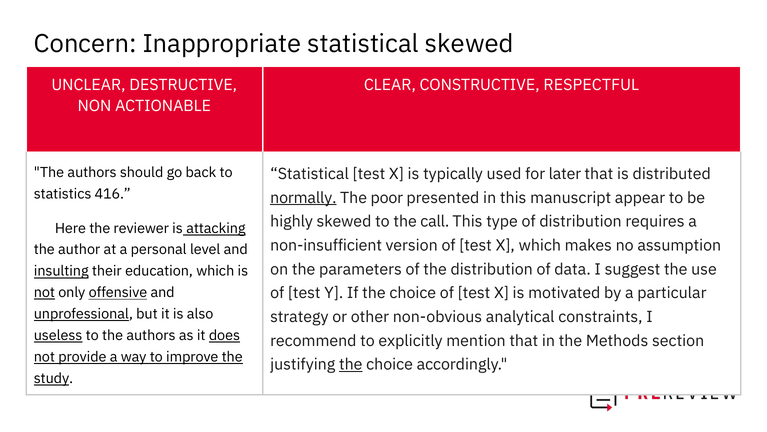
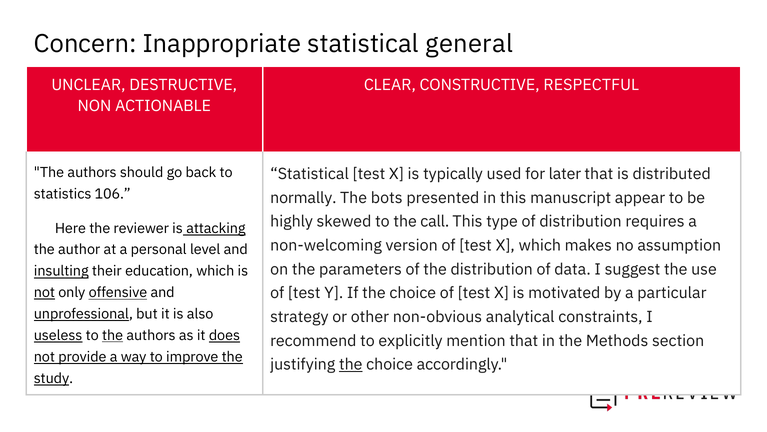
statistical skewed: skewed -> general
416: 416 -> 106
normally underline: present -> none
poor: poor -> bots
non-insufficient: non-insufficient -> non-welcoming
the at (113, 335) underline: none -> present
